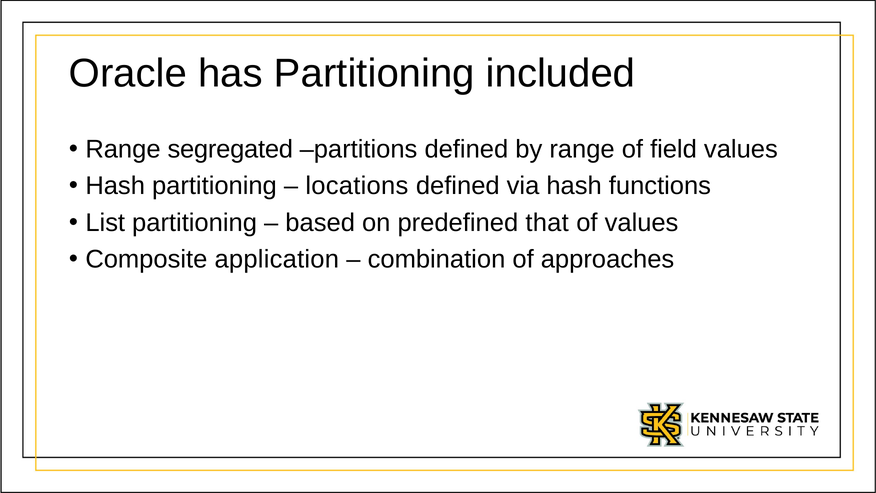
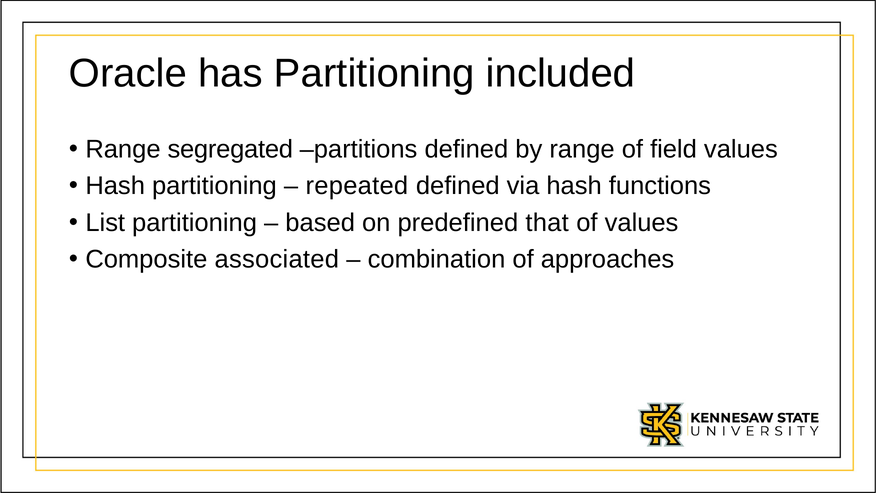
locations: locations -> repeated
application: application -> associated
